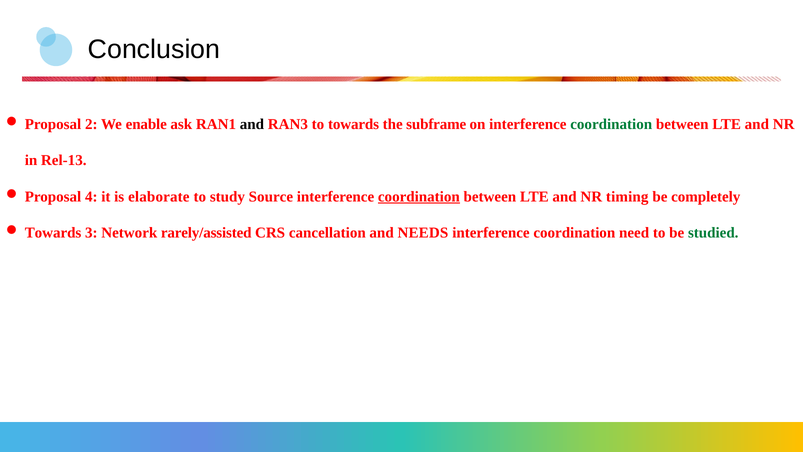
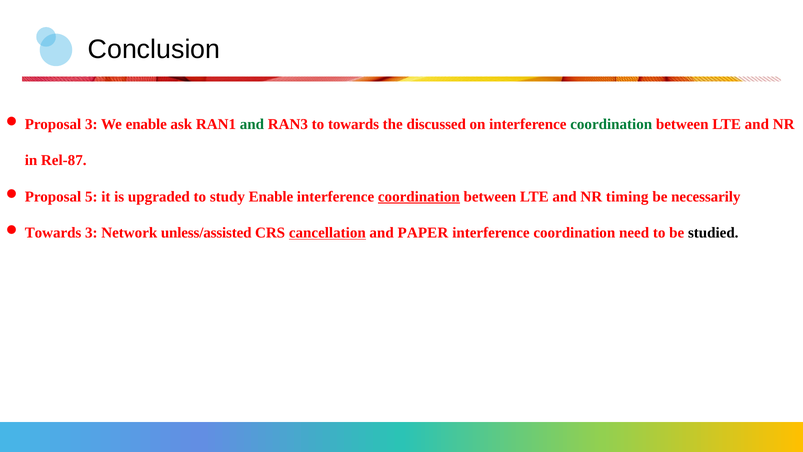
Proposal 2: 2 -> 3
and at (252, 124) colour: black -> green
subframe: subframe -> discussed
Rel-13: Rel-13 -> Rel-87
4: 4 -> 5
elaborate: elaborate -> upgraded
study Source: Source -> Enable
completely: completely -> necessarily
rarely/assisted: rarely/assisted -> unless/assisted
cancellation underline: none -> present
NEEDS: NEEDS -> PAPER
studied colour: green -> black
